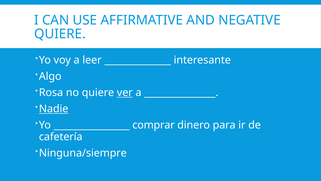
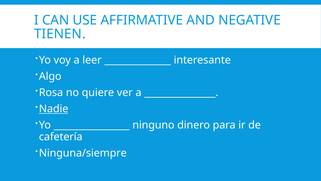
QUIERE at (60, 34): QUIERE -> TIENEN
ver underline: present -> none
comprar: comprar -> ninguno
